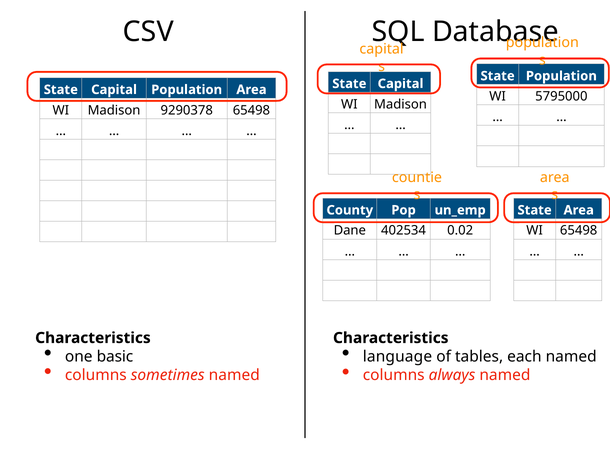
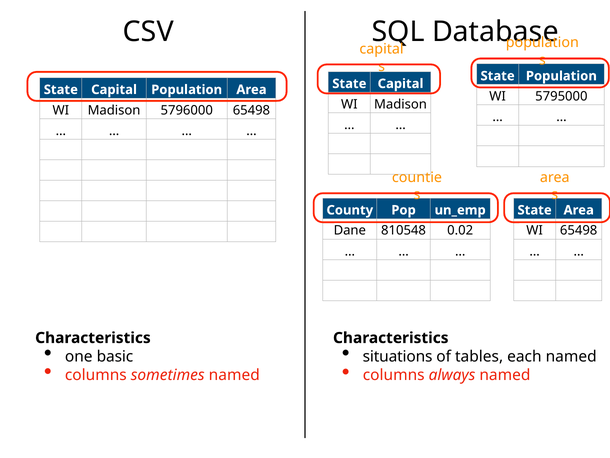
9290378: 9290378 -> 5796000
402534: 402534 -> 810548
language: language -> situations
